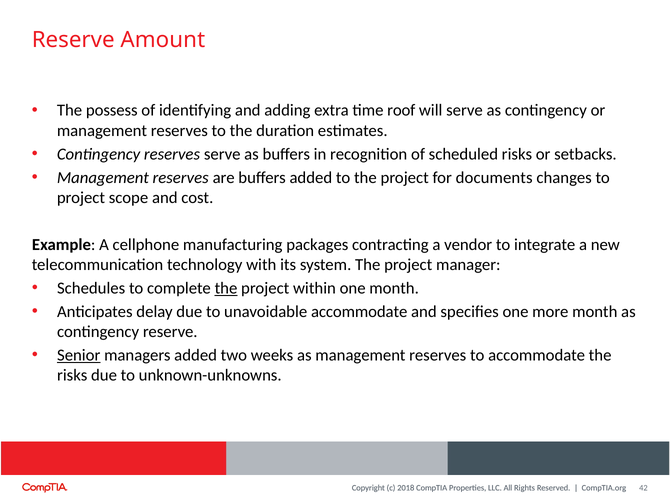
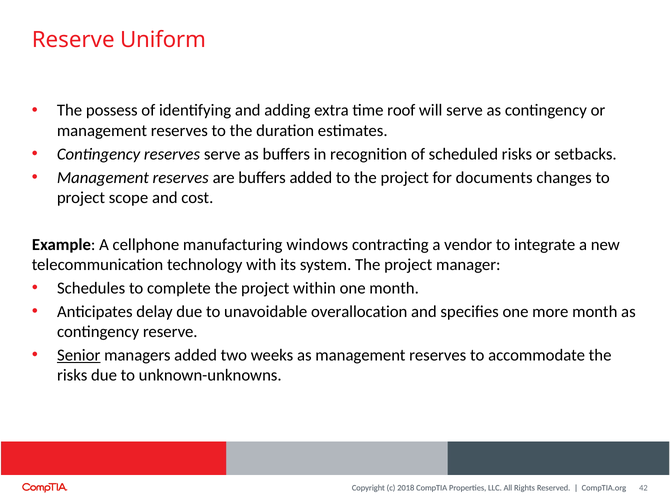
Amount: Amount -> Uniform
packages: packages -> windows
the at (226, 288) underline: present -> none
unavoidable accommodate: accommodate -> overallocation
